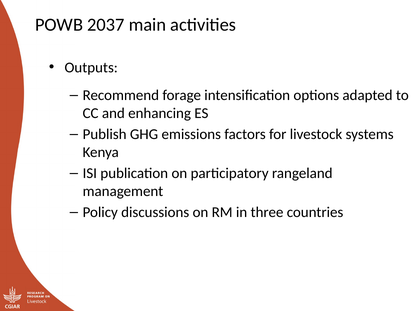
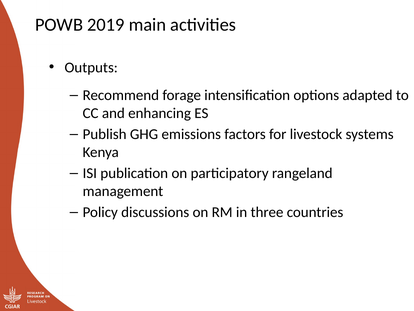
2037: 2037 -> 2019
